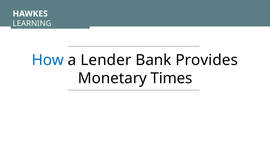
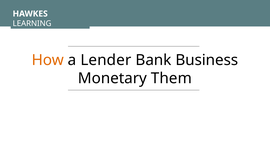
How colour: blue -> orange
Provides: Provides -> Business
Times: Times -> Them
